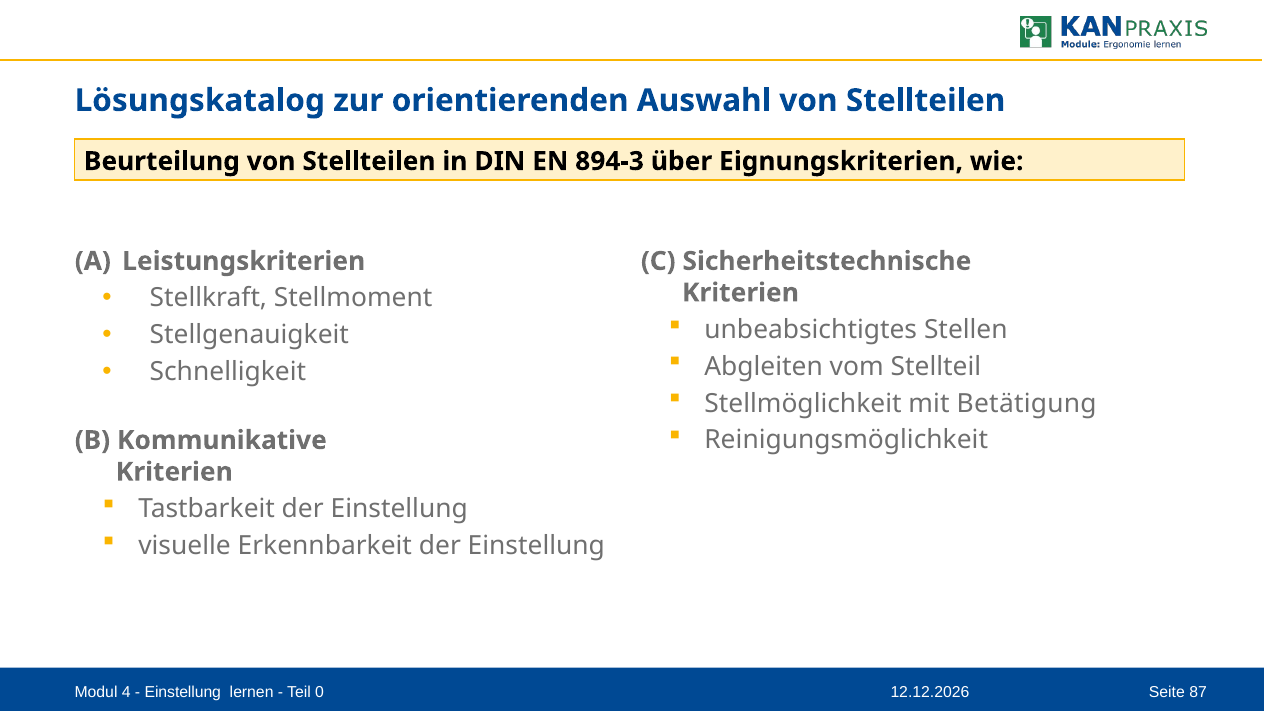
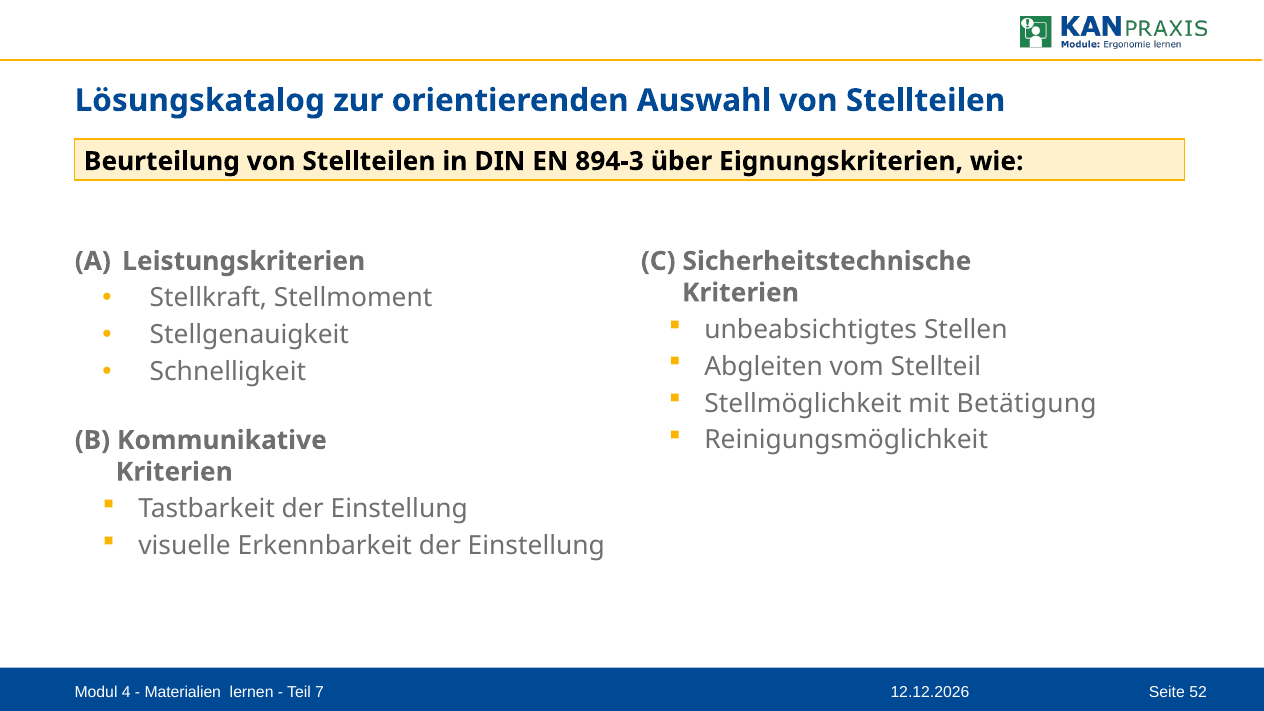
Einstellung at (183, 692): Einstellung -> Materialien
0: 0 -> 7
87: 87 -> 52
